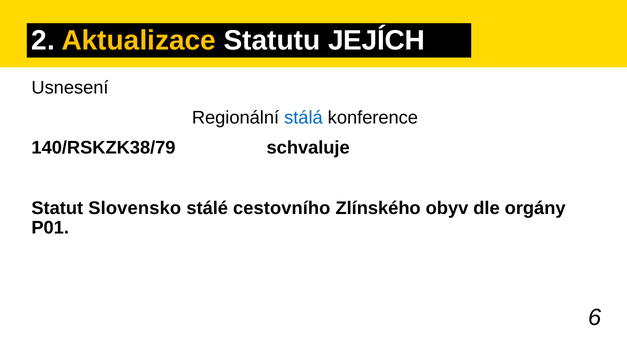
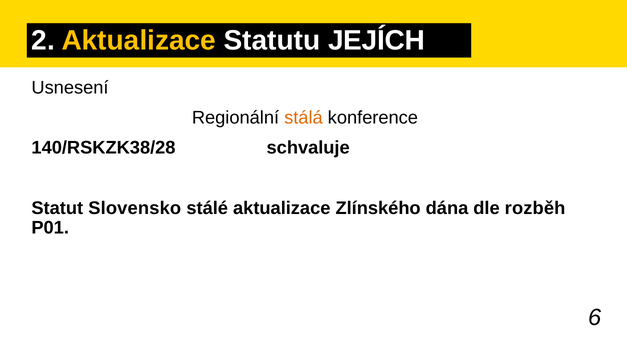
stálá colour: blue -> orange
140/RSKZK38/79: 140/RSKZK38/79 -> 140/RSKZK38/28
stálé cestovního: cestovního -> aktualizace
obyv: obyv -> dána
orgány: orgány -> rozběh
